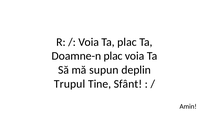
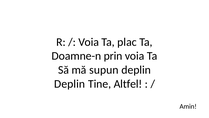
Doamne-n plac: plac -> prin
Trupul at (70, 84): Trupul -> Deplin
Sfânt: Sfânt -> Altfel
